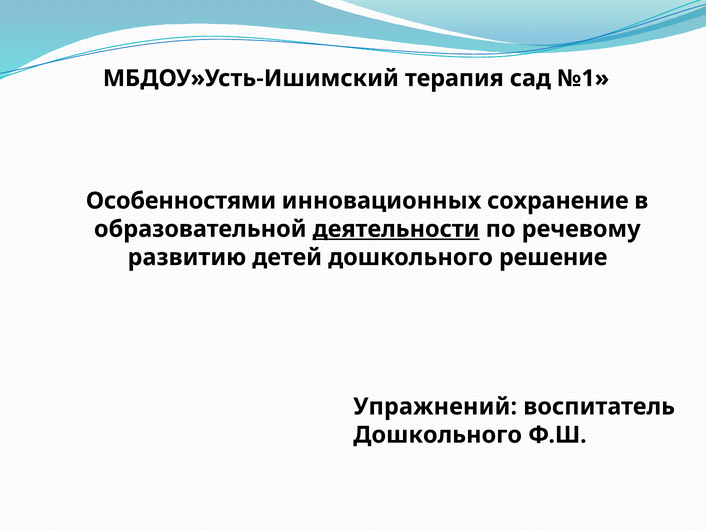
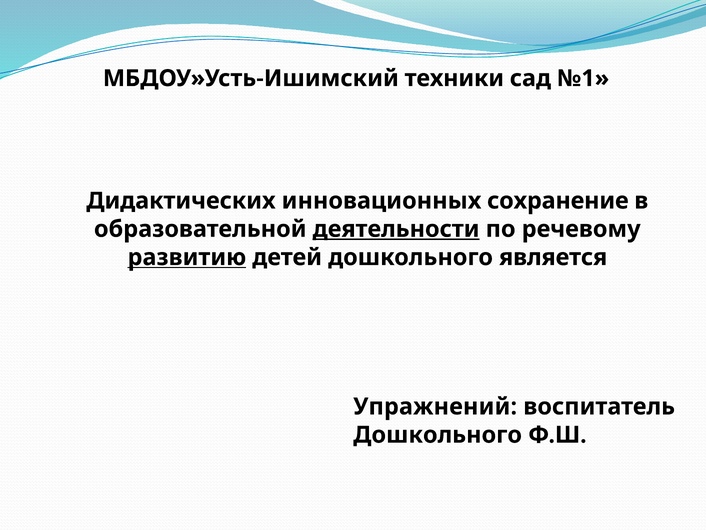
терапия: терапия -> техники
Особенностями: Особенностями -> Дидактических
развитию underline: none -> present
решение: решение -> является
